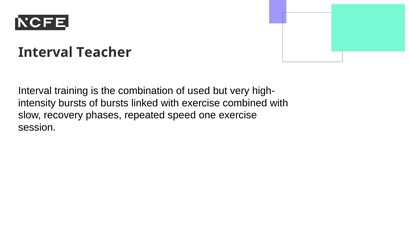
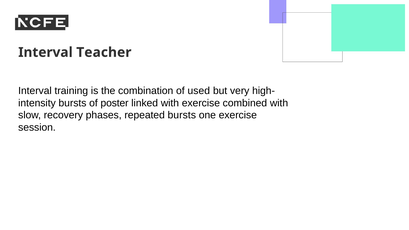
of bursts: bursts -> poster
repeated speed: speed -> bursts
